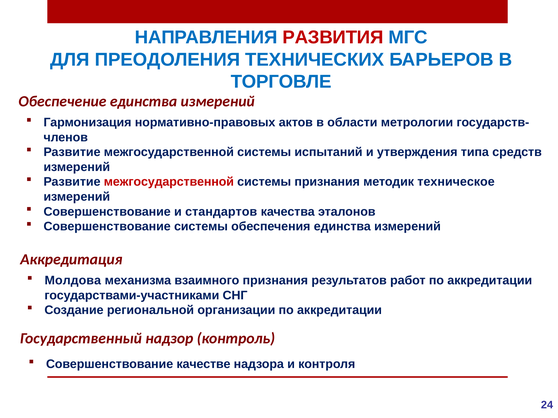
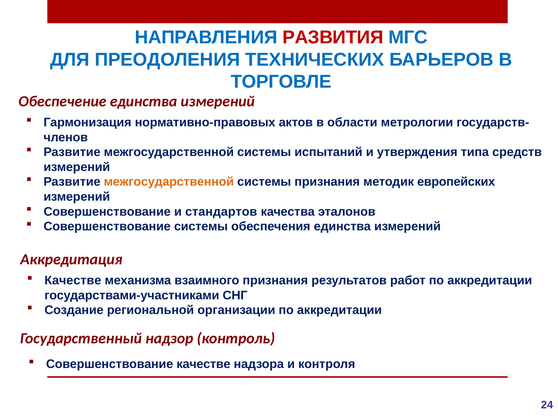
межгосударственной at (169, 182) colour: red -> orange
техническое: техническое -> европейских
Молдова at (73, 281): Молдова -> Качестве
